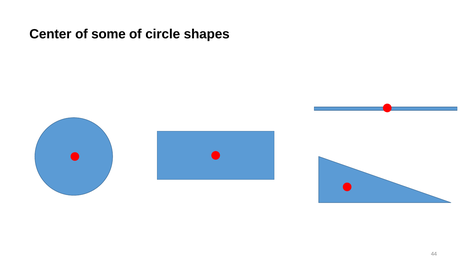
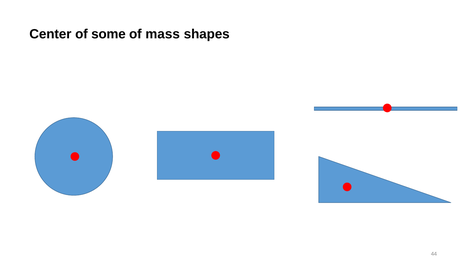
circle: circle -> mass
